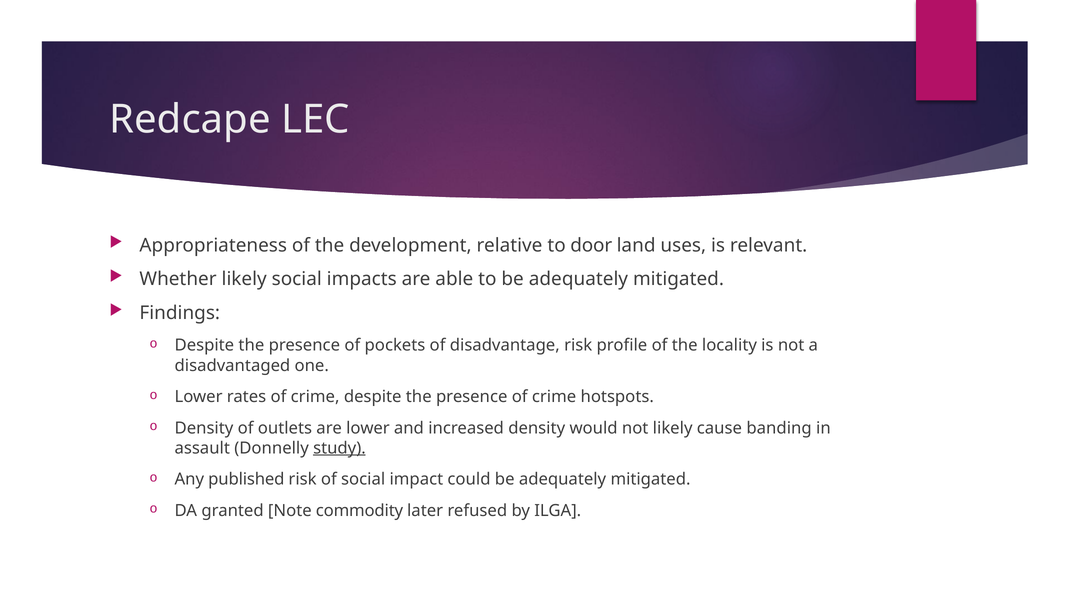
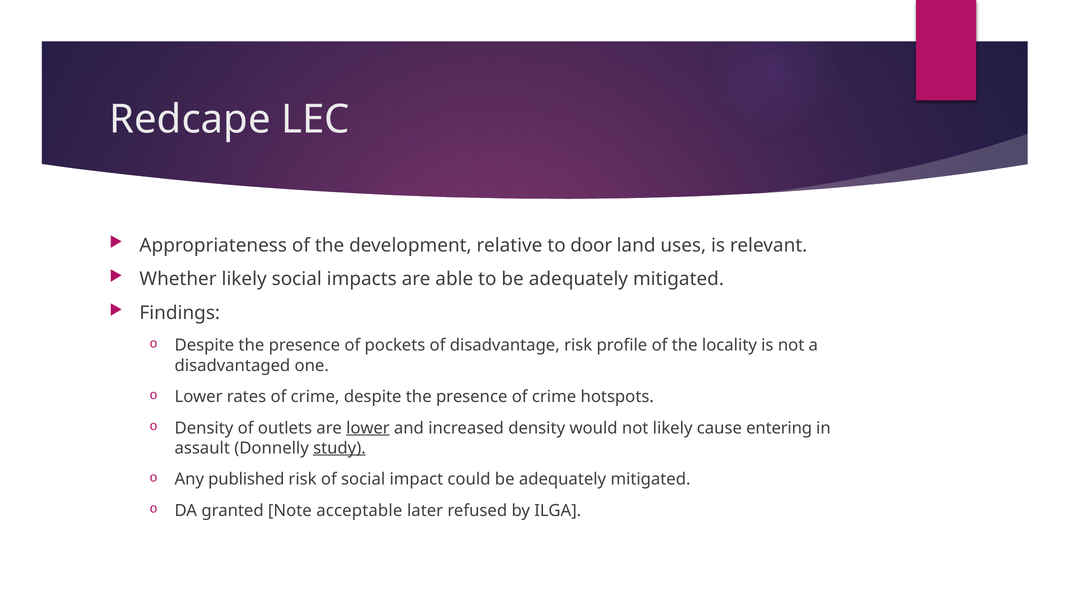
lower at (368, 428) underline: none -> present
banding: banding -> entering
commodity: commodity -> acceptable
